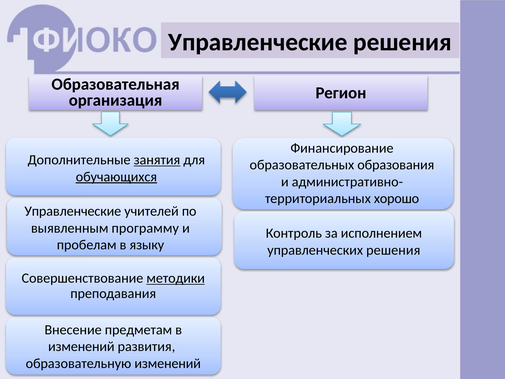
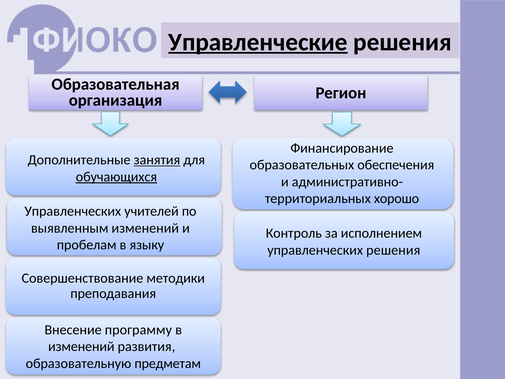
Управленческие at (258, 42) underline: none -> present
образования: образования -> обеспечения
Управленческие at (73, 211): Управленческие -> Управленческих
выявленным программу: программу -> изменений
методики underline: present -> none
предметам: предметам -> программу
образовательную изменений: изменений -> предметам
